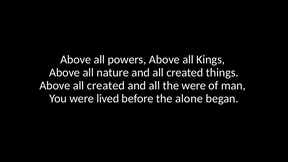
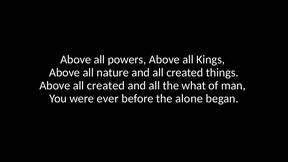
the were: were -> what
lived: lived -> ever
